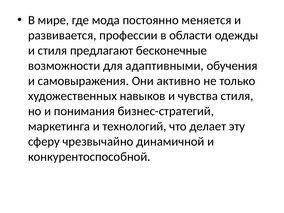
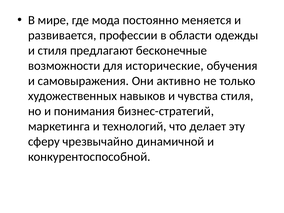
адаптивными: адаптивными -> исторические
